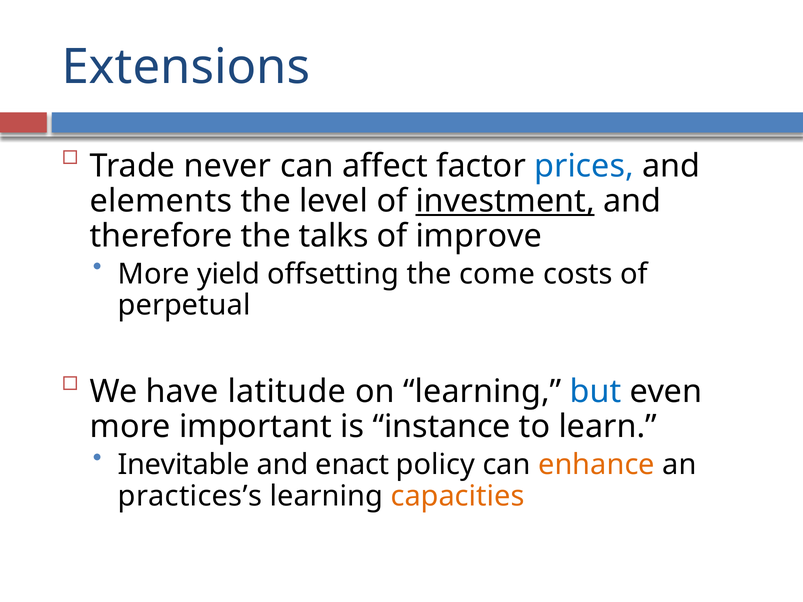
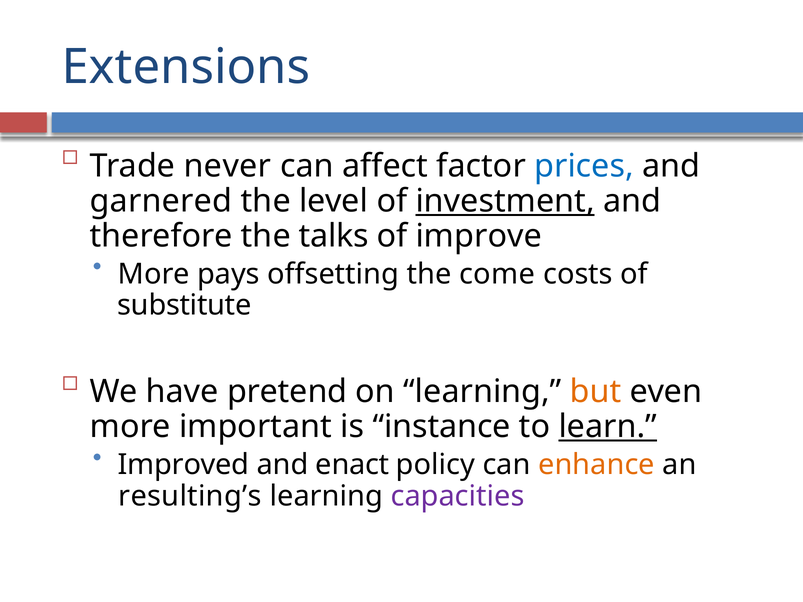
elements: elements -> garnered
yield: yield -> pays
perpetual: perpetual -> substitute
latitude: latitude -> pretend
but colour: blue -> orange
learn underline: none -> present
Inevitable: Inevitable -> Improved
practices’s: practices’s -> resulting’s
capacities colour: orange -> purple
